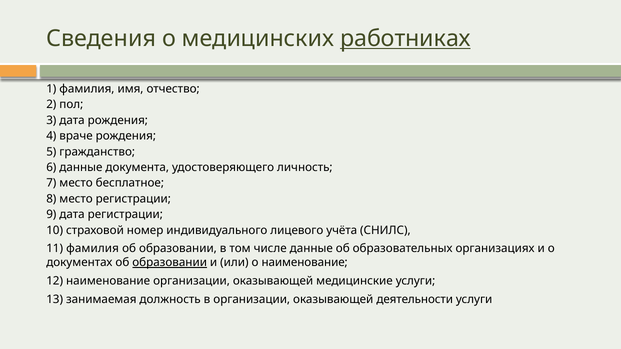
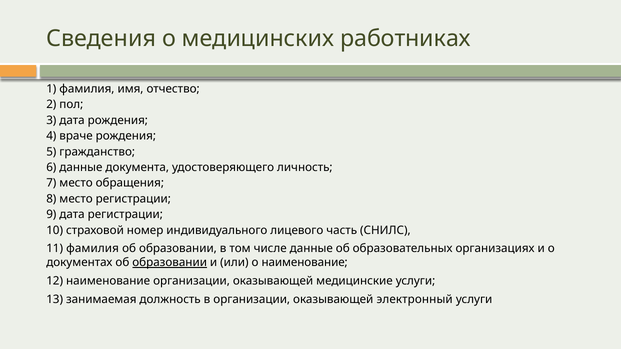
работниках underline: present -> none
бесплатное: бесплатное -> обращения
учёта: учёта -> часть
деятельности: деятельности -> электронный
